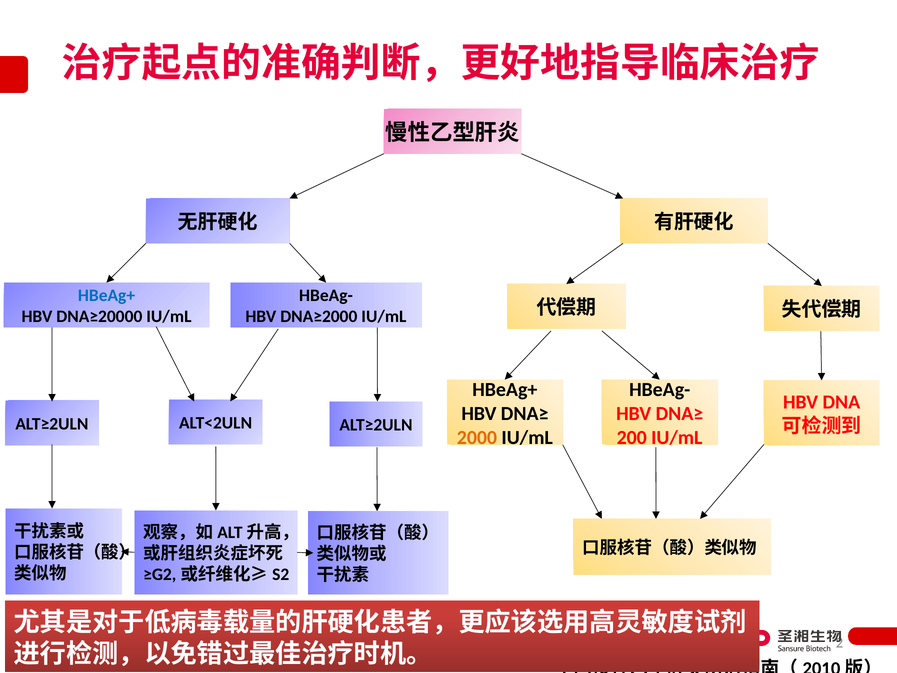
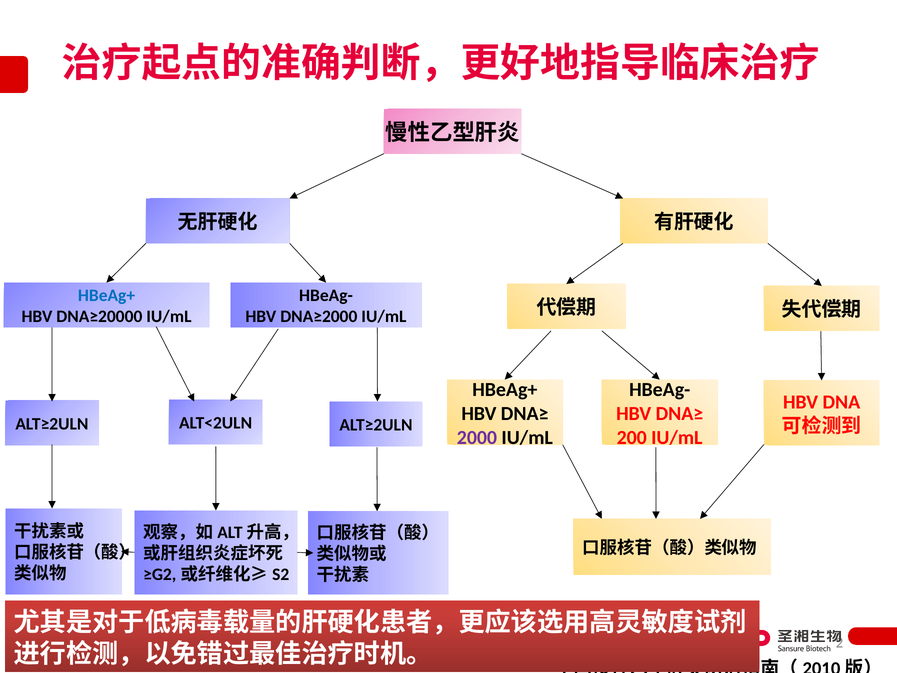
2000 colour: orange -> purple
